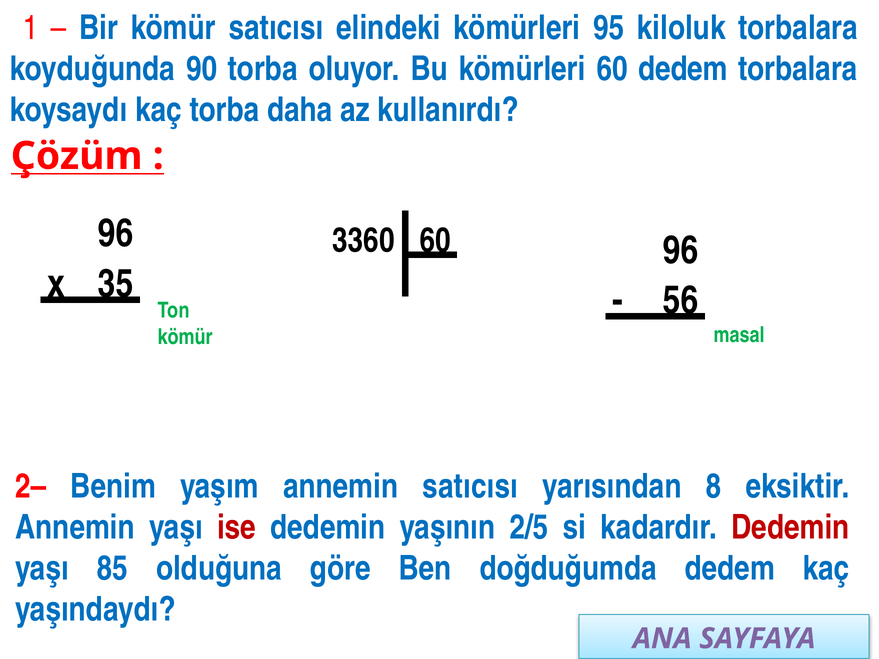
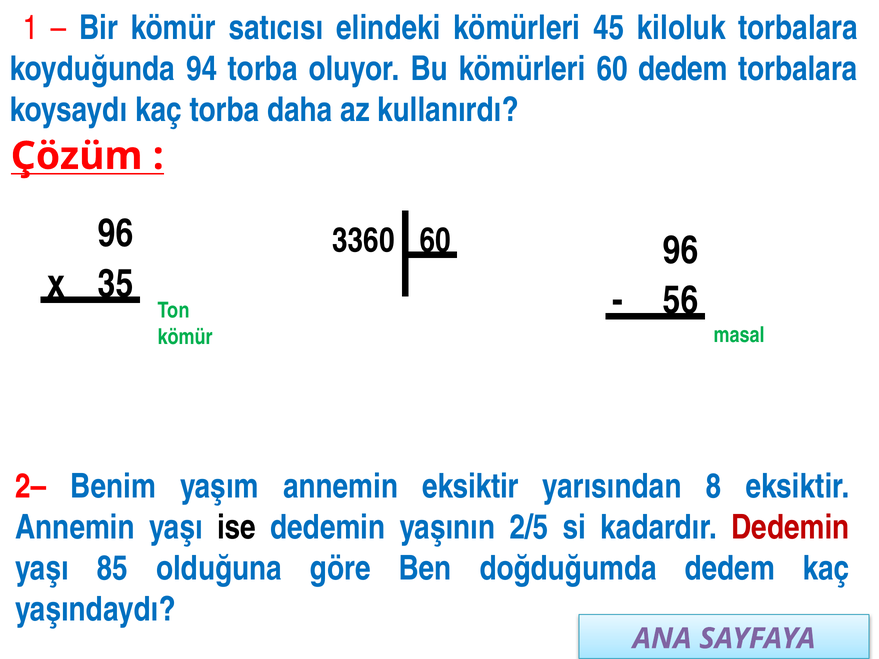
95: 95 -> 45
90: 90 -> 94
annemin satıcısı: satıcısı -> eksiktir
ise colour: red -> black
